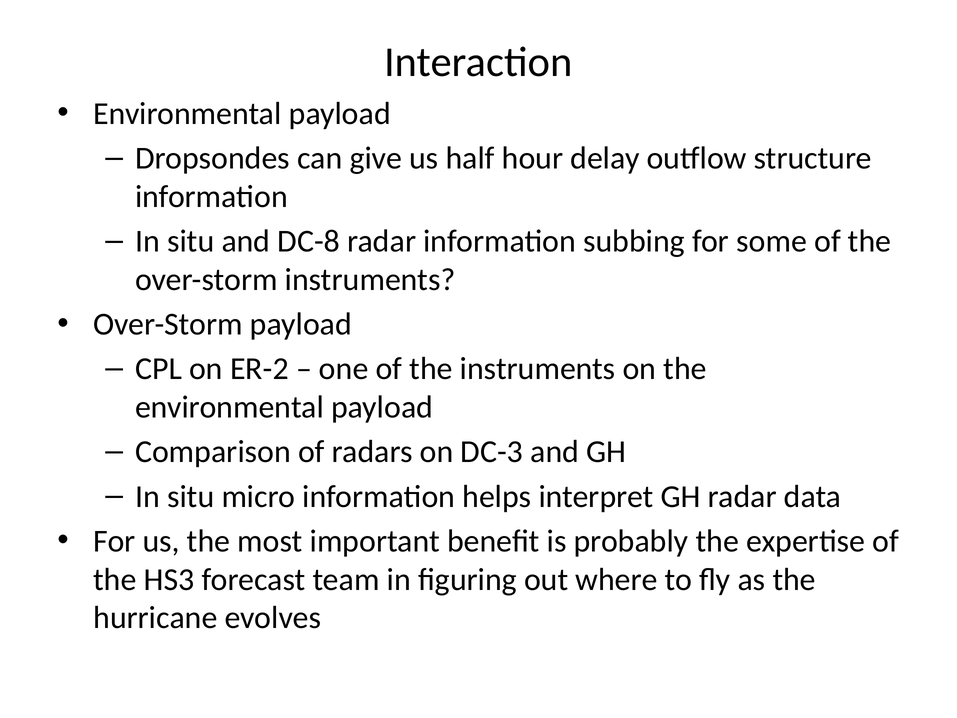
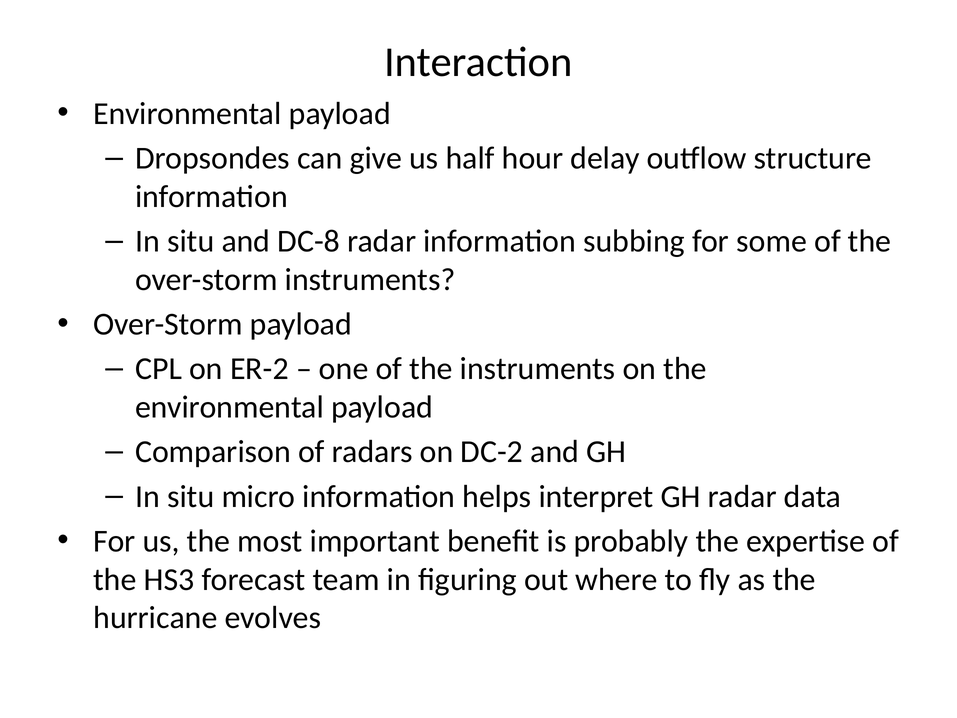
DC-3: DC-3 -> DC-2
